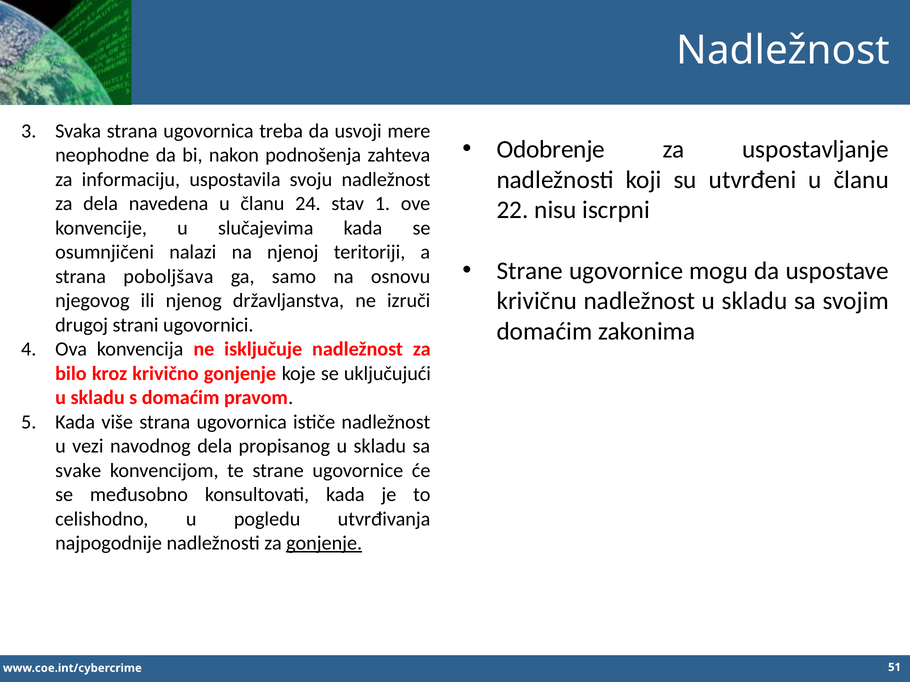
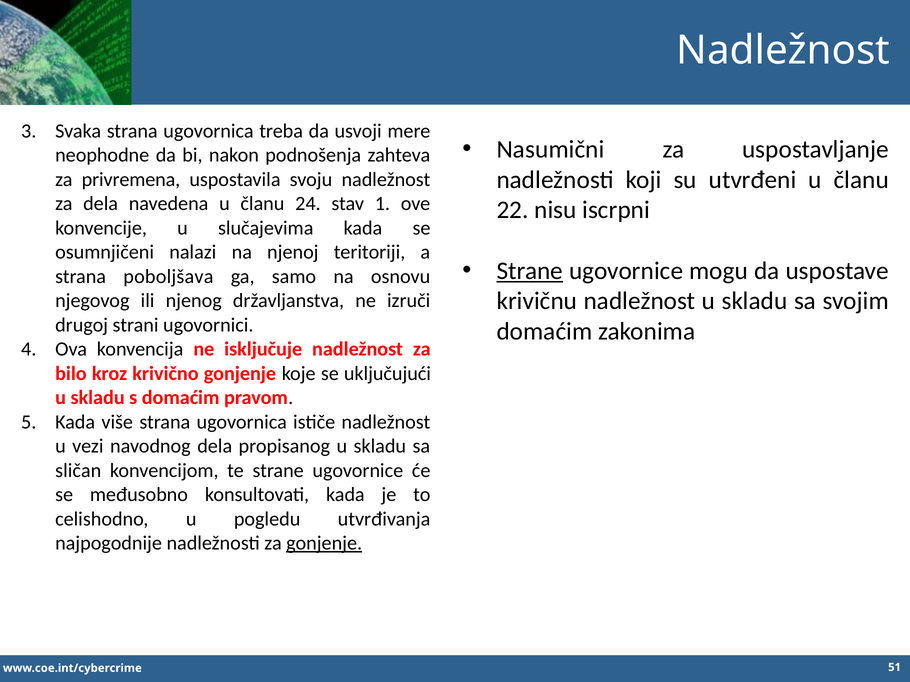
Odobrenje: Odobrenje -> Nasumični
informaciju: informaciju -> privremena
Strane at (530, 271) underline: none -> present
svake: svake -> sličan
